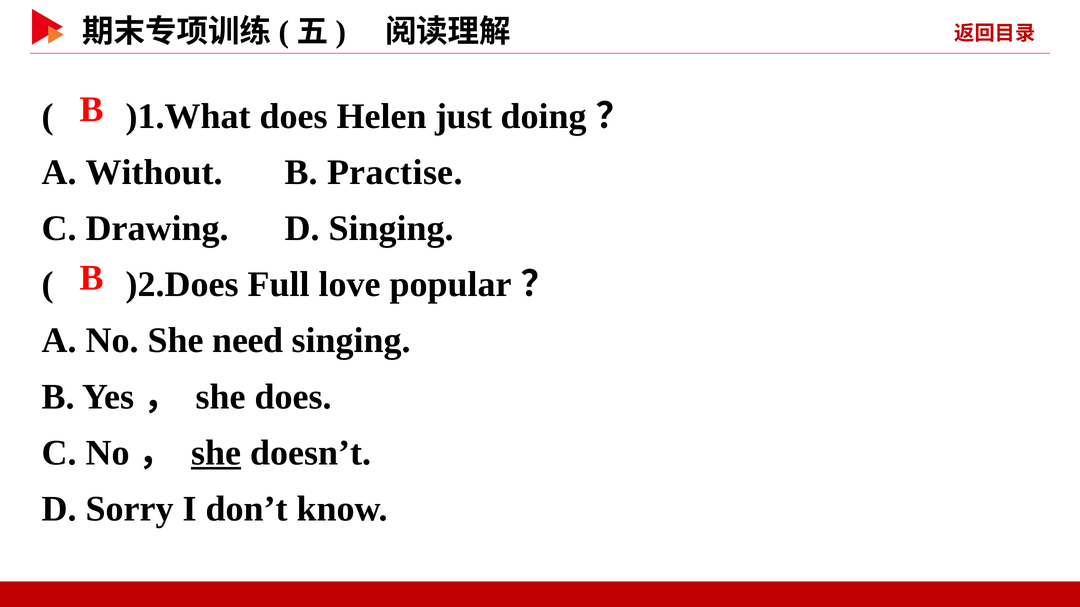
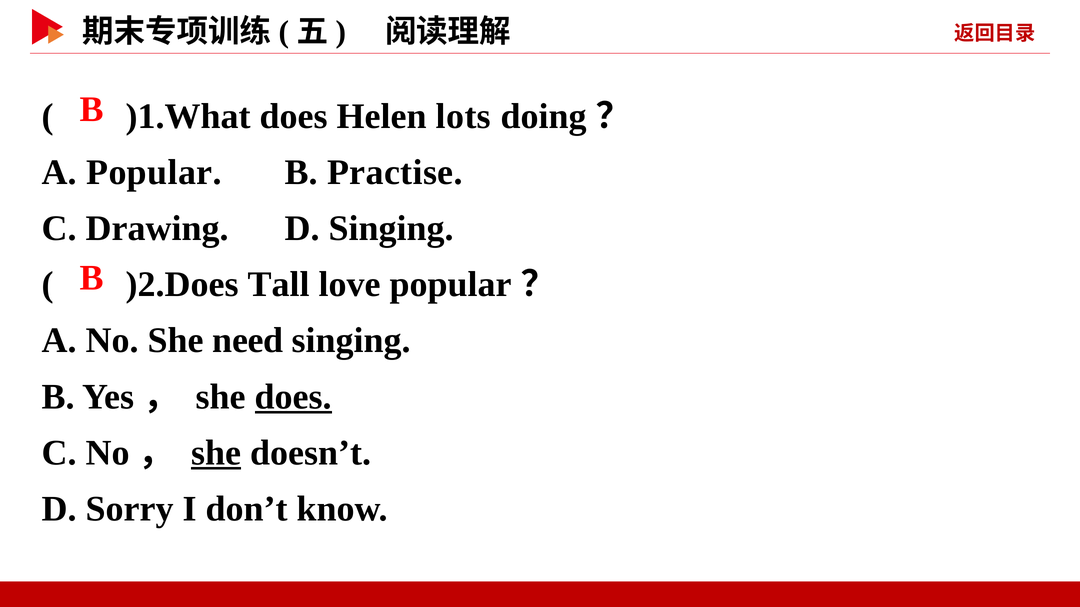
just: just -> lots
A Without: Without -> Popular
Full: Full -> Tall
does at (293, 397) underline: none -> present
